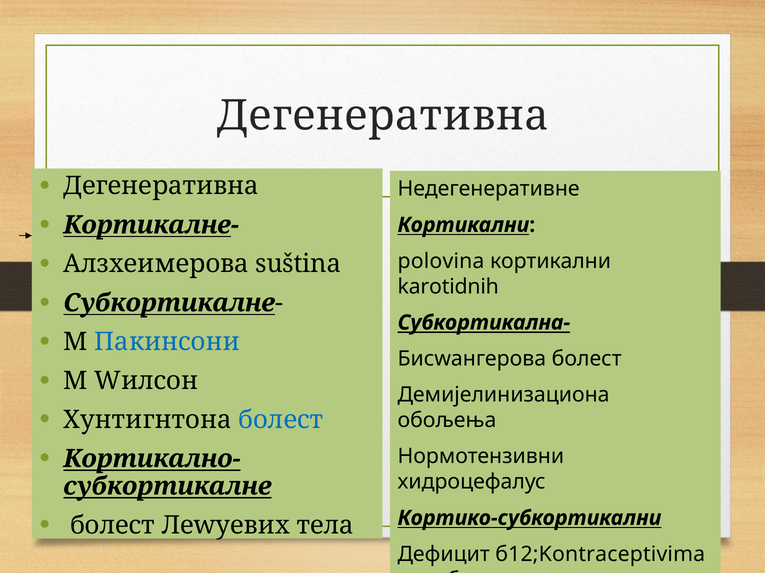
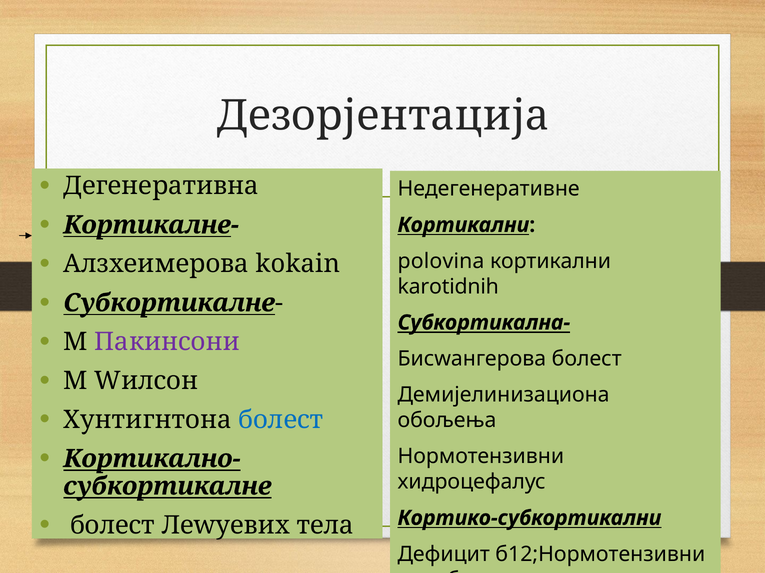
Дегенеративна at (383, 116): Дегенеративна -> Дезорјентација
suština: suština -> kokain
Пакинсони colour: blue -> purple
б12;Kontraceptivima: б12;Kontraceptivima -> б12;Нормотензивни
